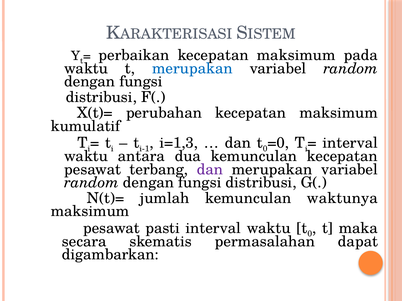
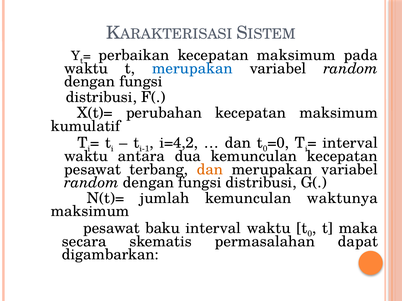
i=1,3: i=1,3 -> i=4,2
dan at (210, 170) colour: purple -> orange
pasti: pasti -> baku
